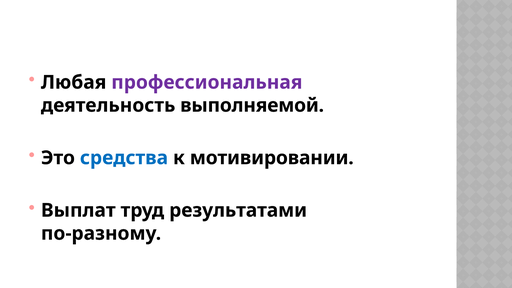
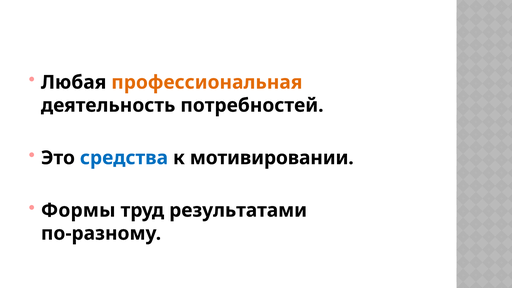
профессиональная colour: purple -> orange
выполняемой: выполняемой -> потребностей
Выплат: Выплат -> Формы
